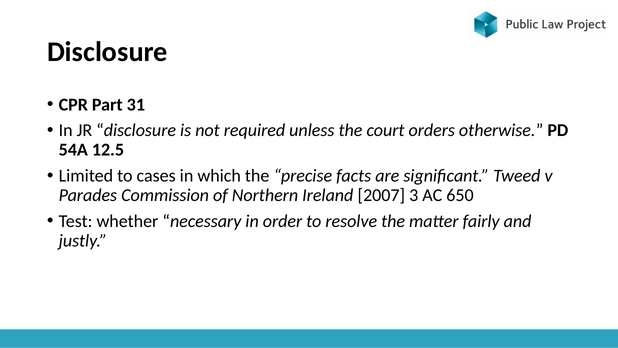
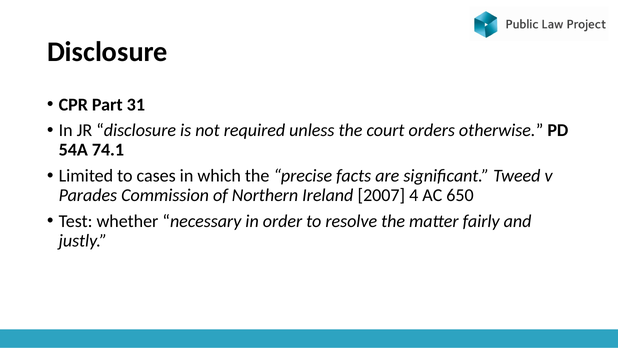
12.5: 12.5 -> 74.1
3: 3 -> 4
